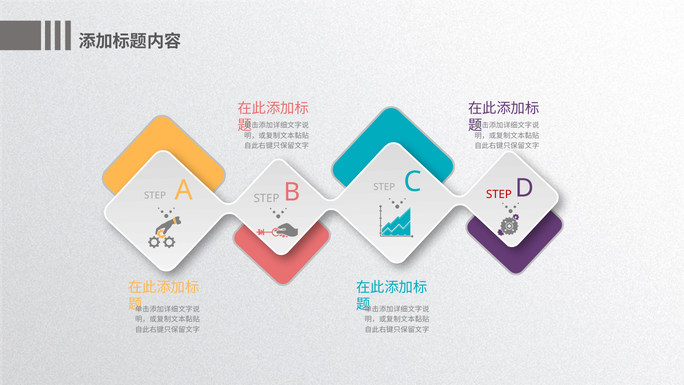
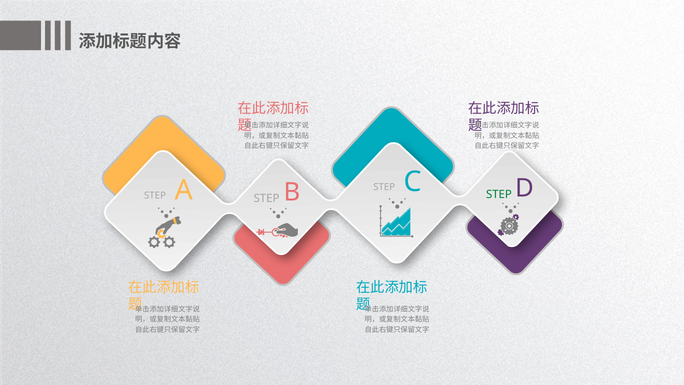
STEP at (499, 195) colour: red -> green
